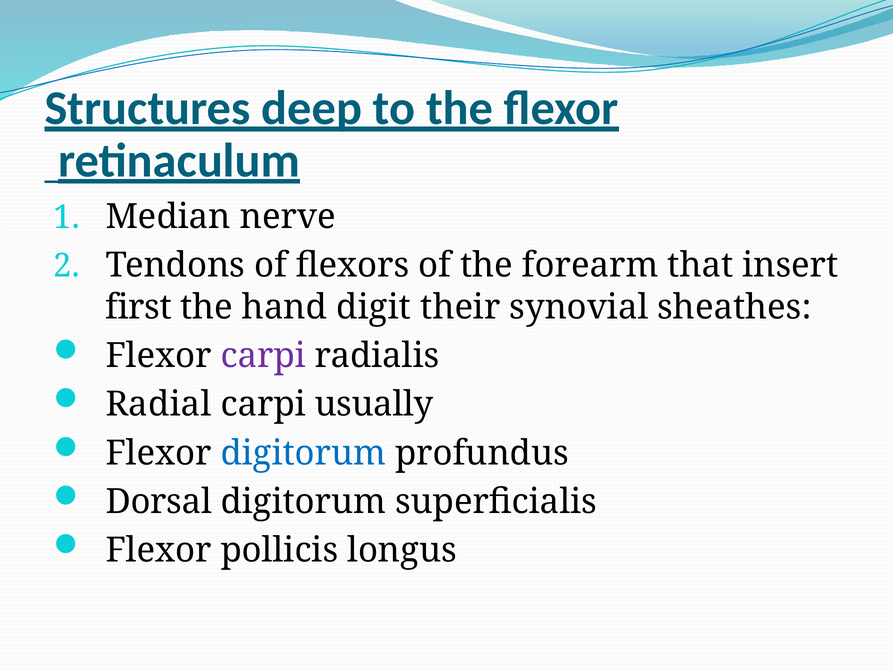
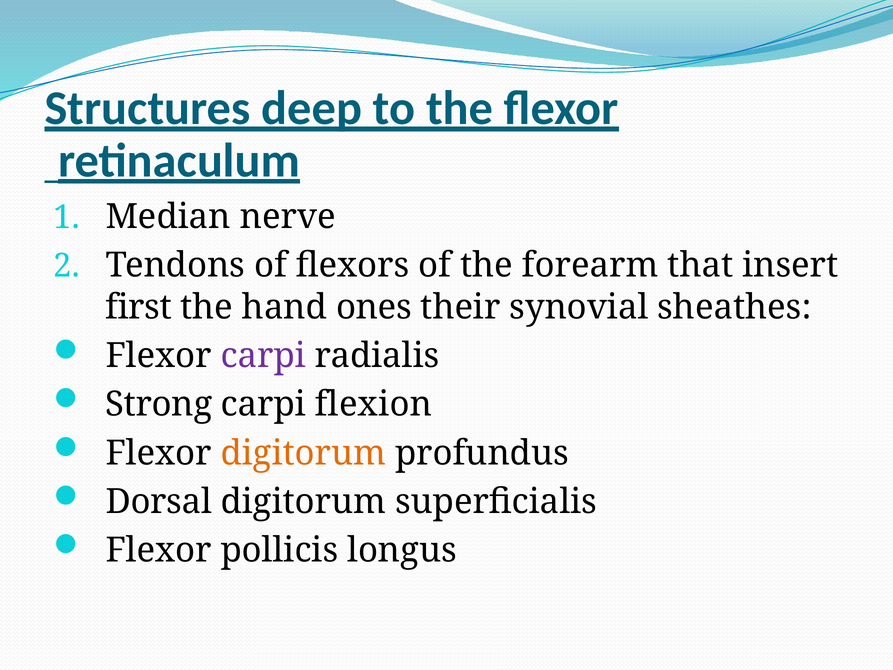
digit: digit -> ones
Radial: Radial -> Strong
usually: usually -> flexion
digitorum at (303, 453) colour: blue -> orange
